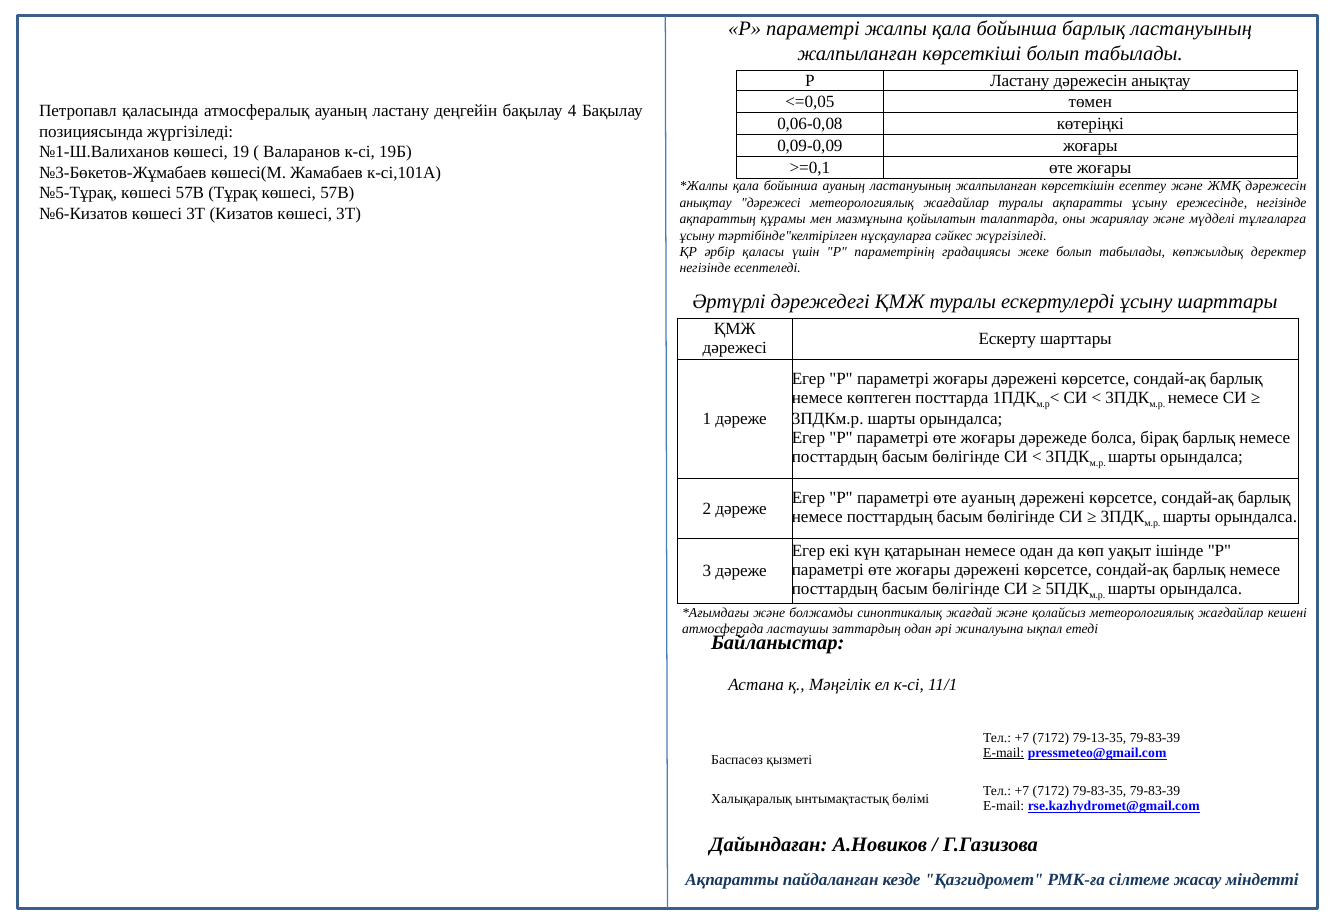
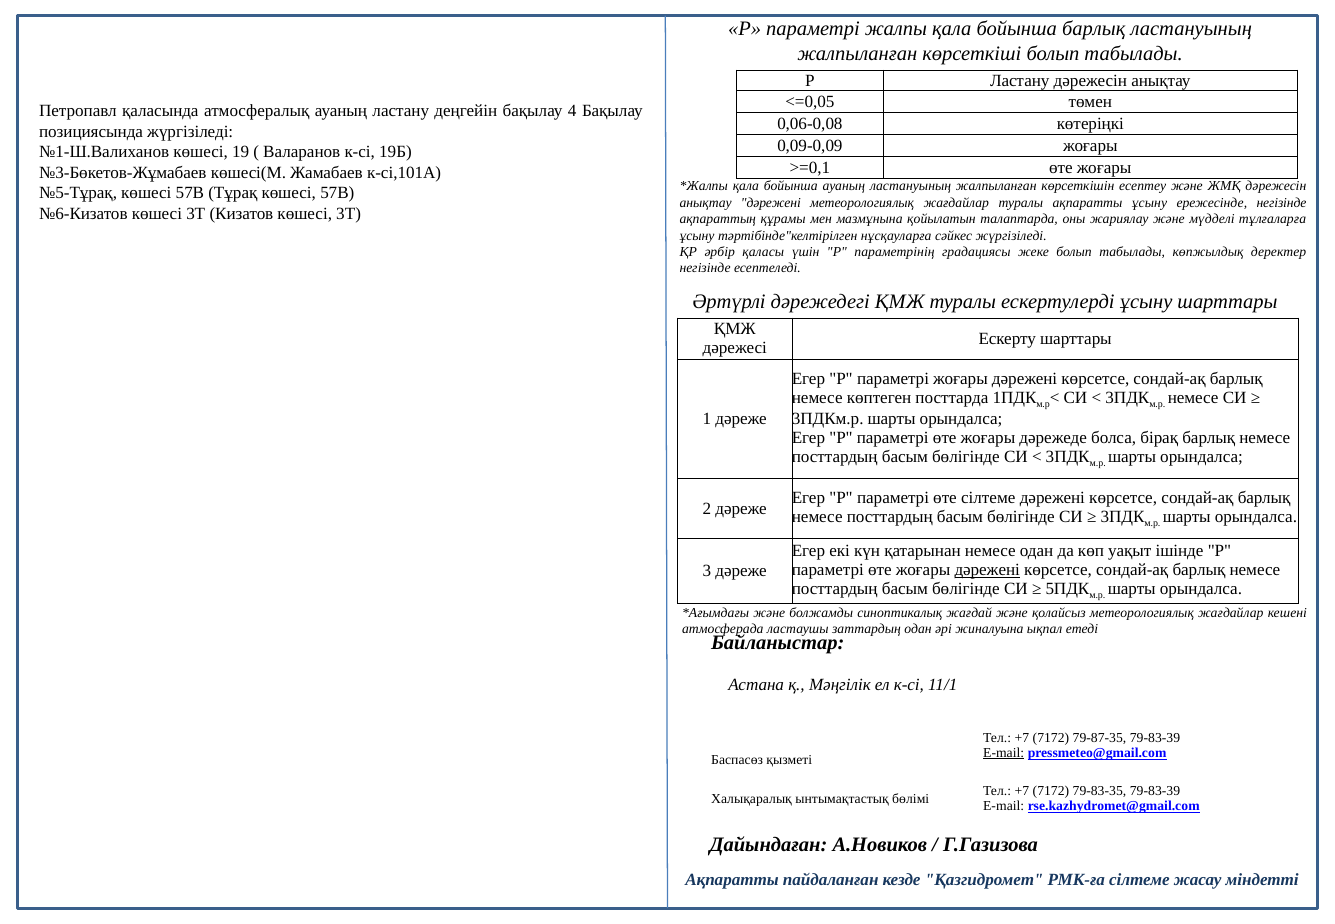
анықтау дәрежесі: дәрежесі -> дәрежені
өте ауаның: ауаның -> сілтеме
дәрежені at (987, 570) underline: none -> present
79-13-35: 79-13-35 -> 79-87-35
